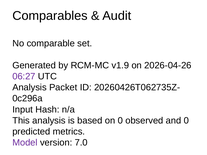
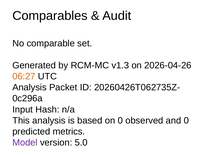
v1.9: v1.9 -> v1.3
06:27 colour: purple -> orange
7.0: 7.0 -> 5.0
